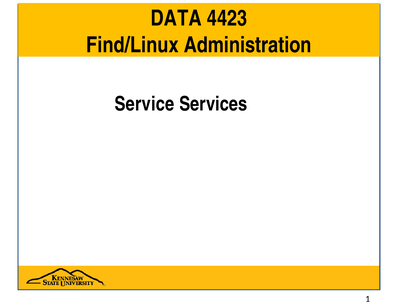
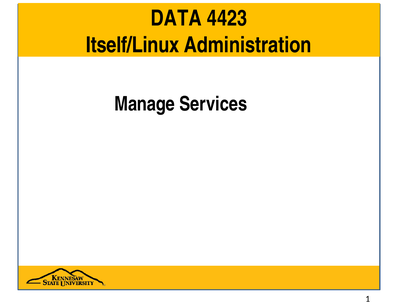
Find/Linux: Find/Linux -> Itself/Linux
Service: Service -> Manage
